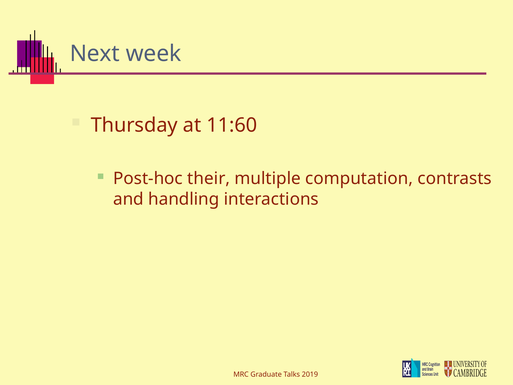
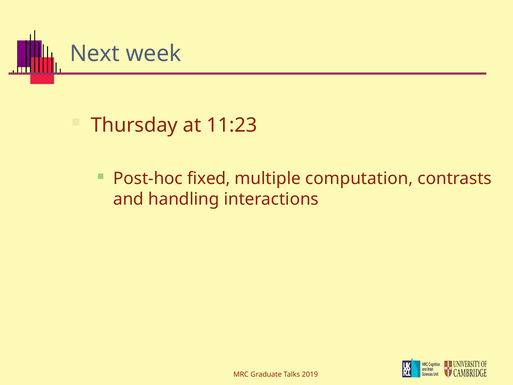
11:60: 11:60 -> 11:23
their: their -> fixed
